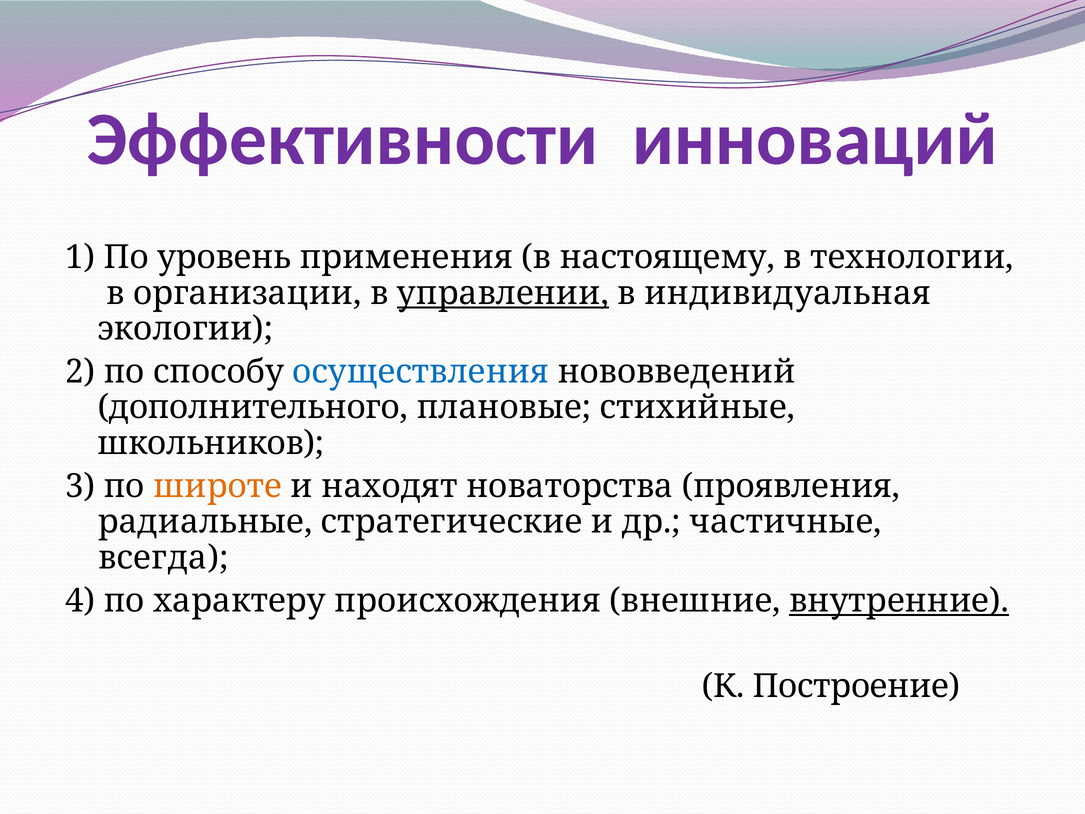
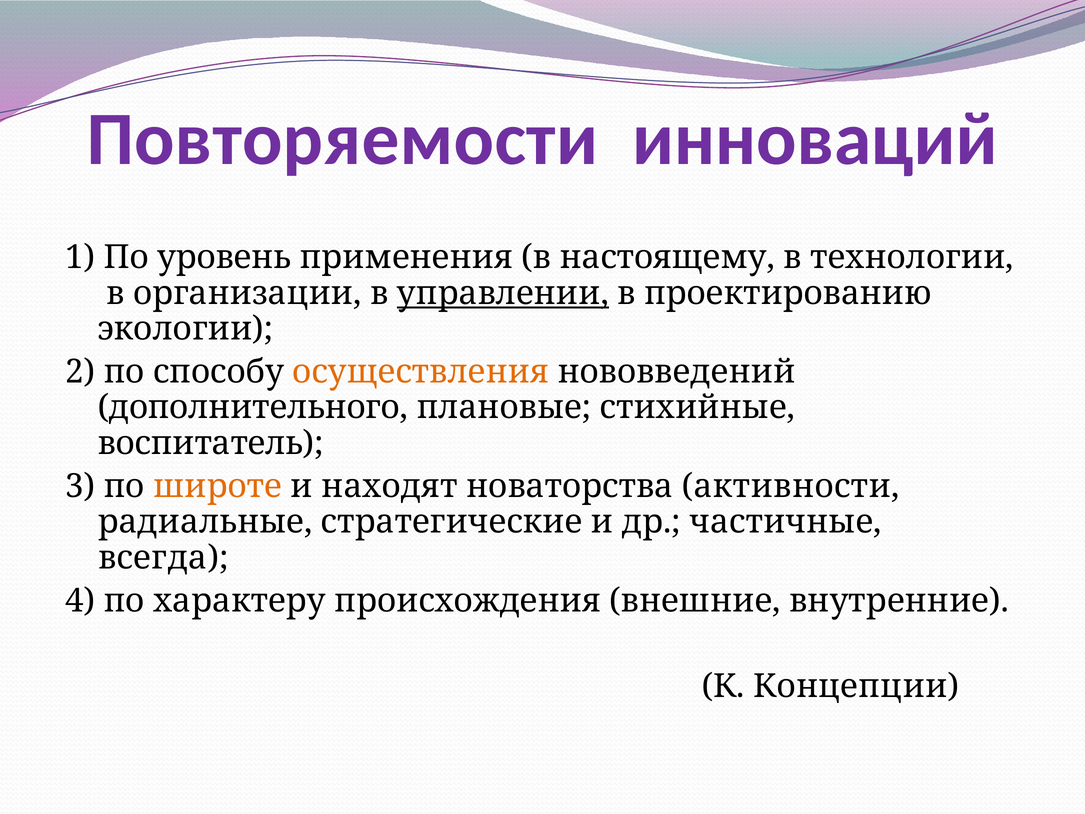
Эффективности: Эффективности -> Повторяемости
индивидуальная: индивидуальная -> проектированию
осуществления colour: blue -> orange
школьников: школьников -> воспитатель
проявления: проявления -> активности
внутренние underline: present -> none
Построение: Построение -> Концепции
